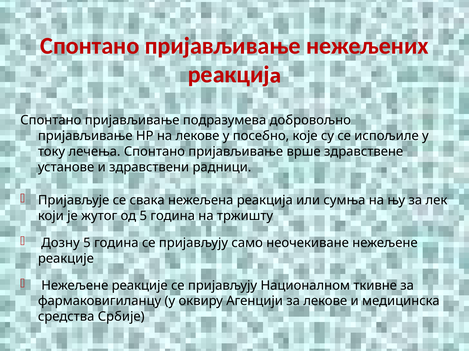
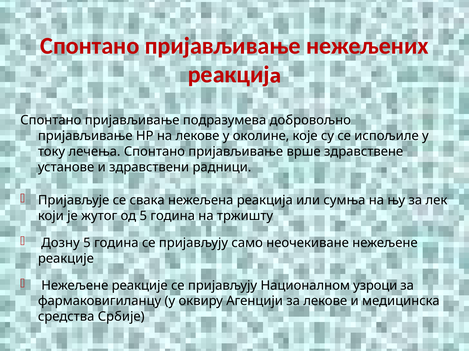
посебно: посебно -> околине
ткивне: ткивне -> узроци
